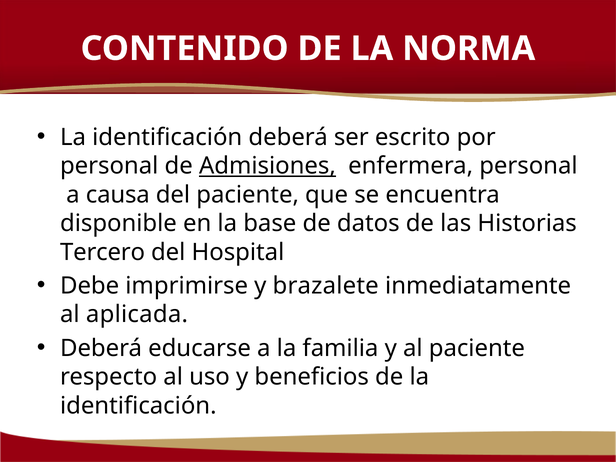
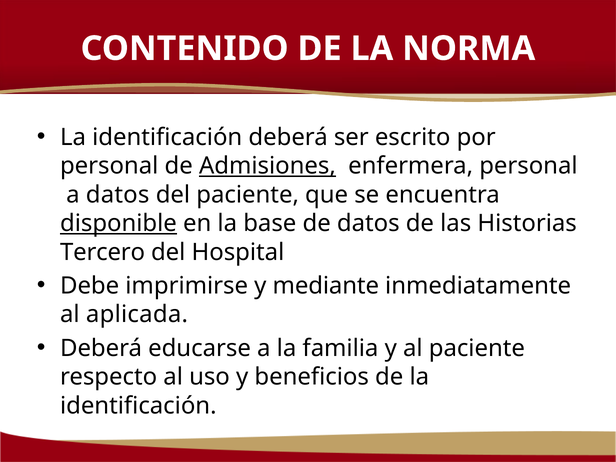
a causa: causa -> datos
disponible underline: none -> present
brazalete: brazalete -> mediante
